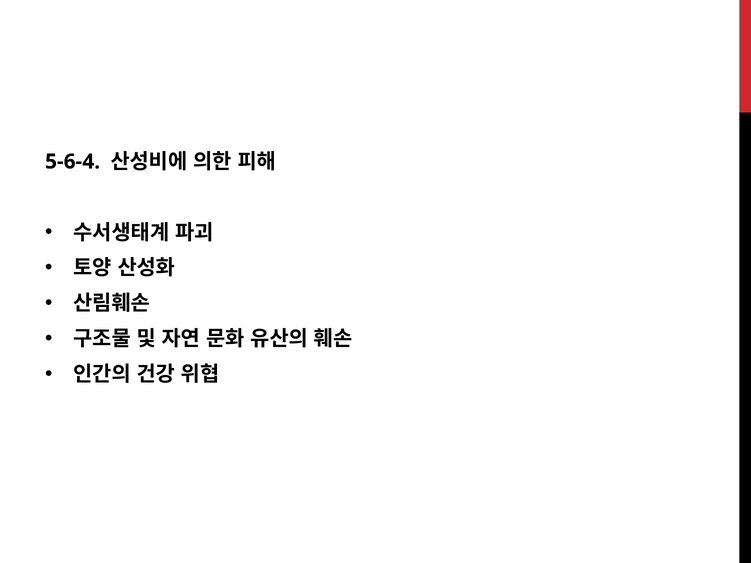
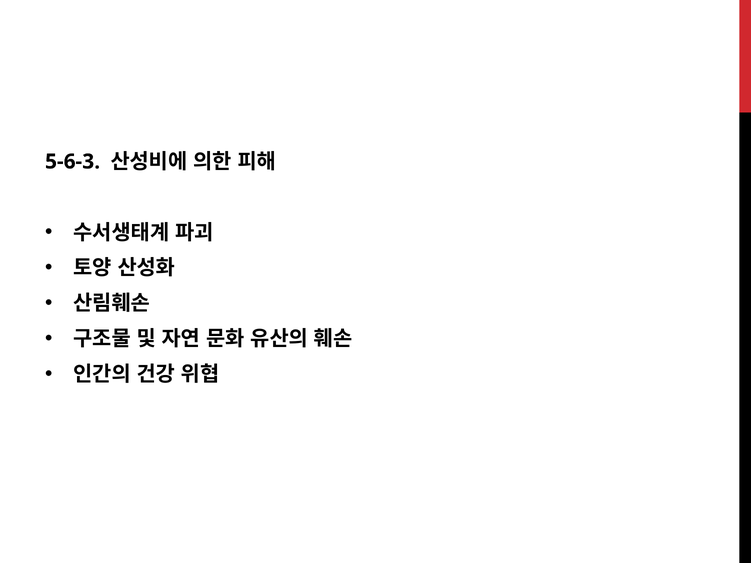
5-6-4: 5-6-4 -> 5-6-3
